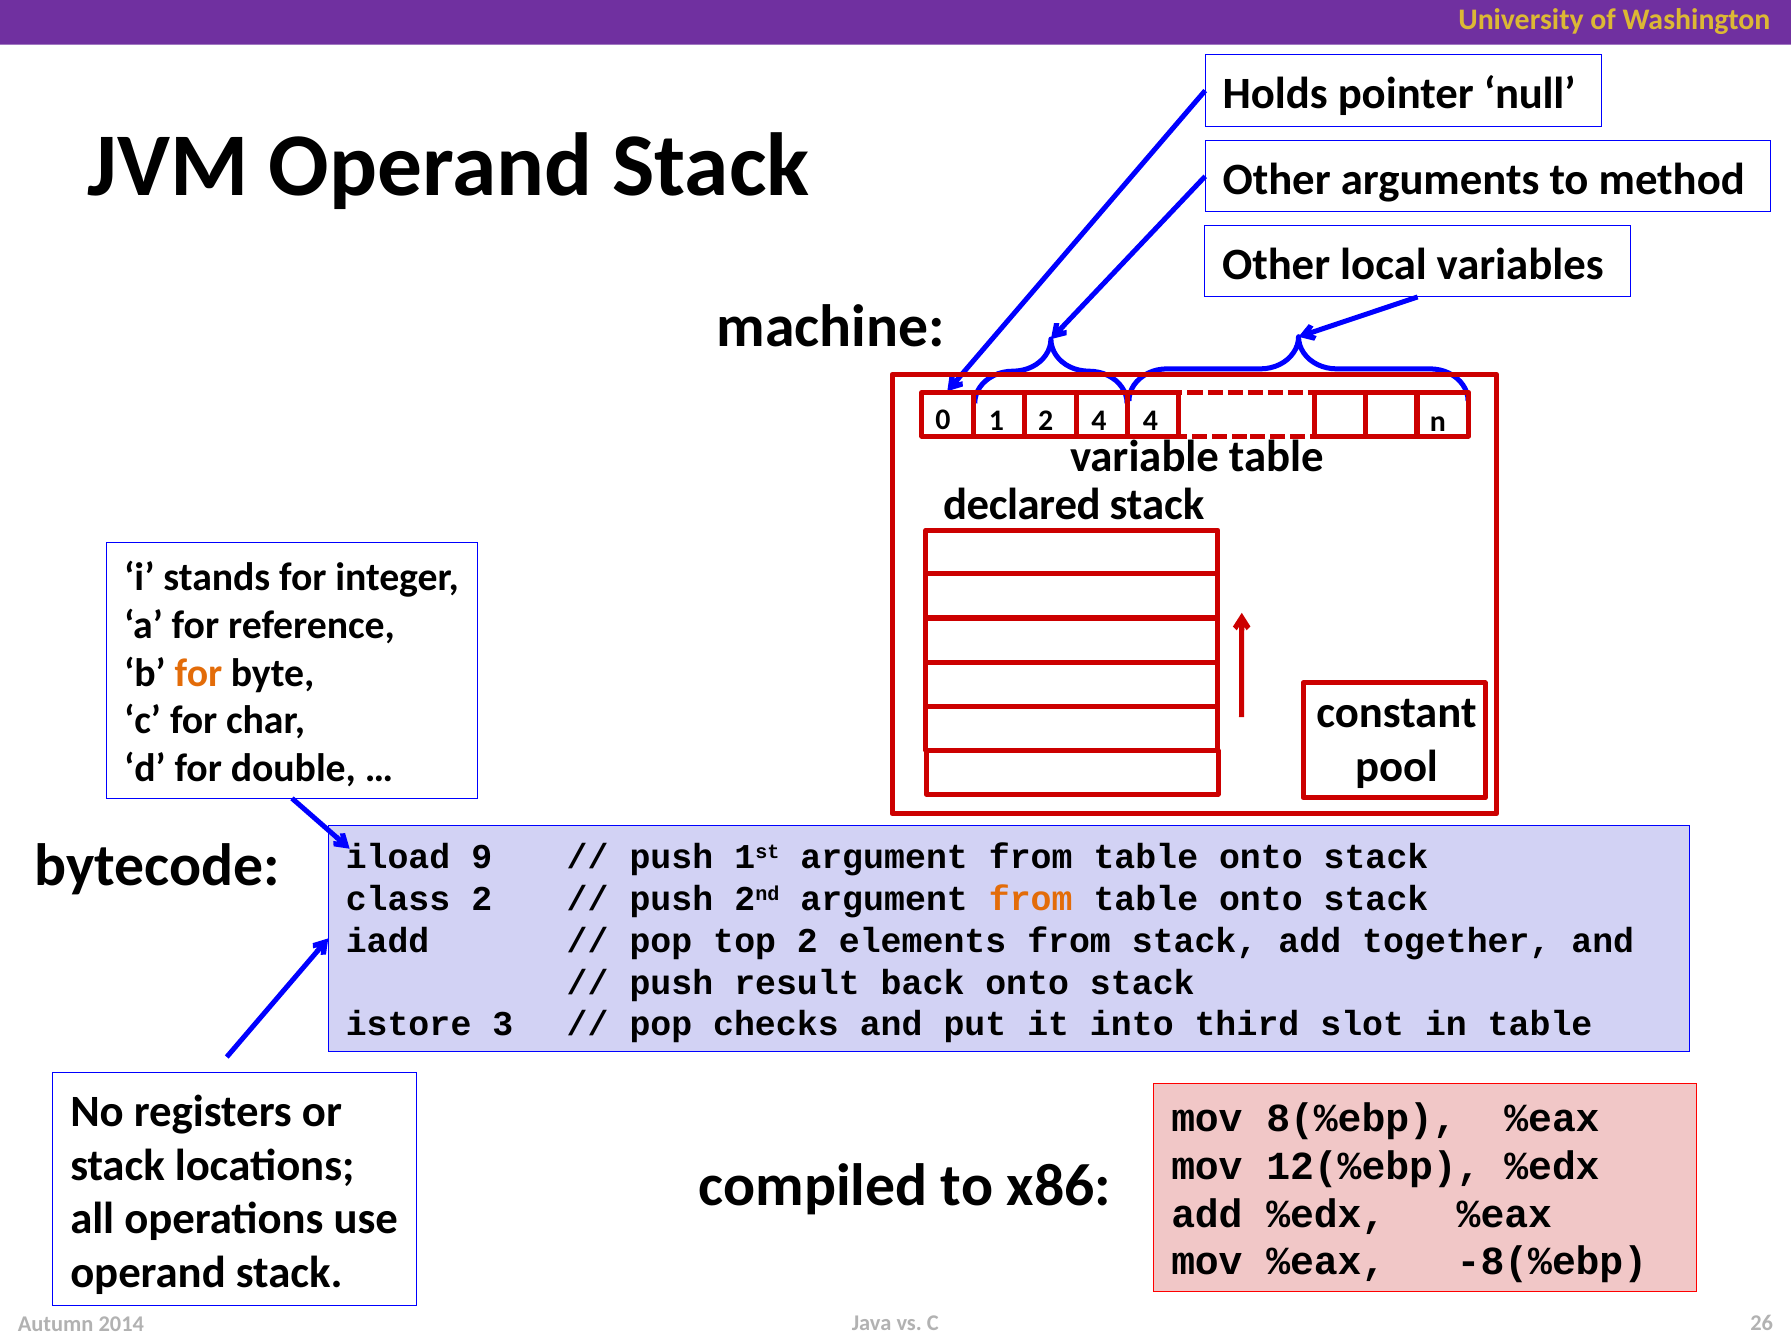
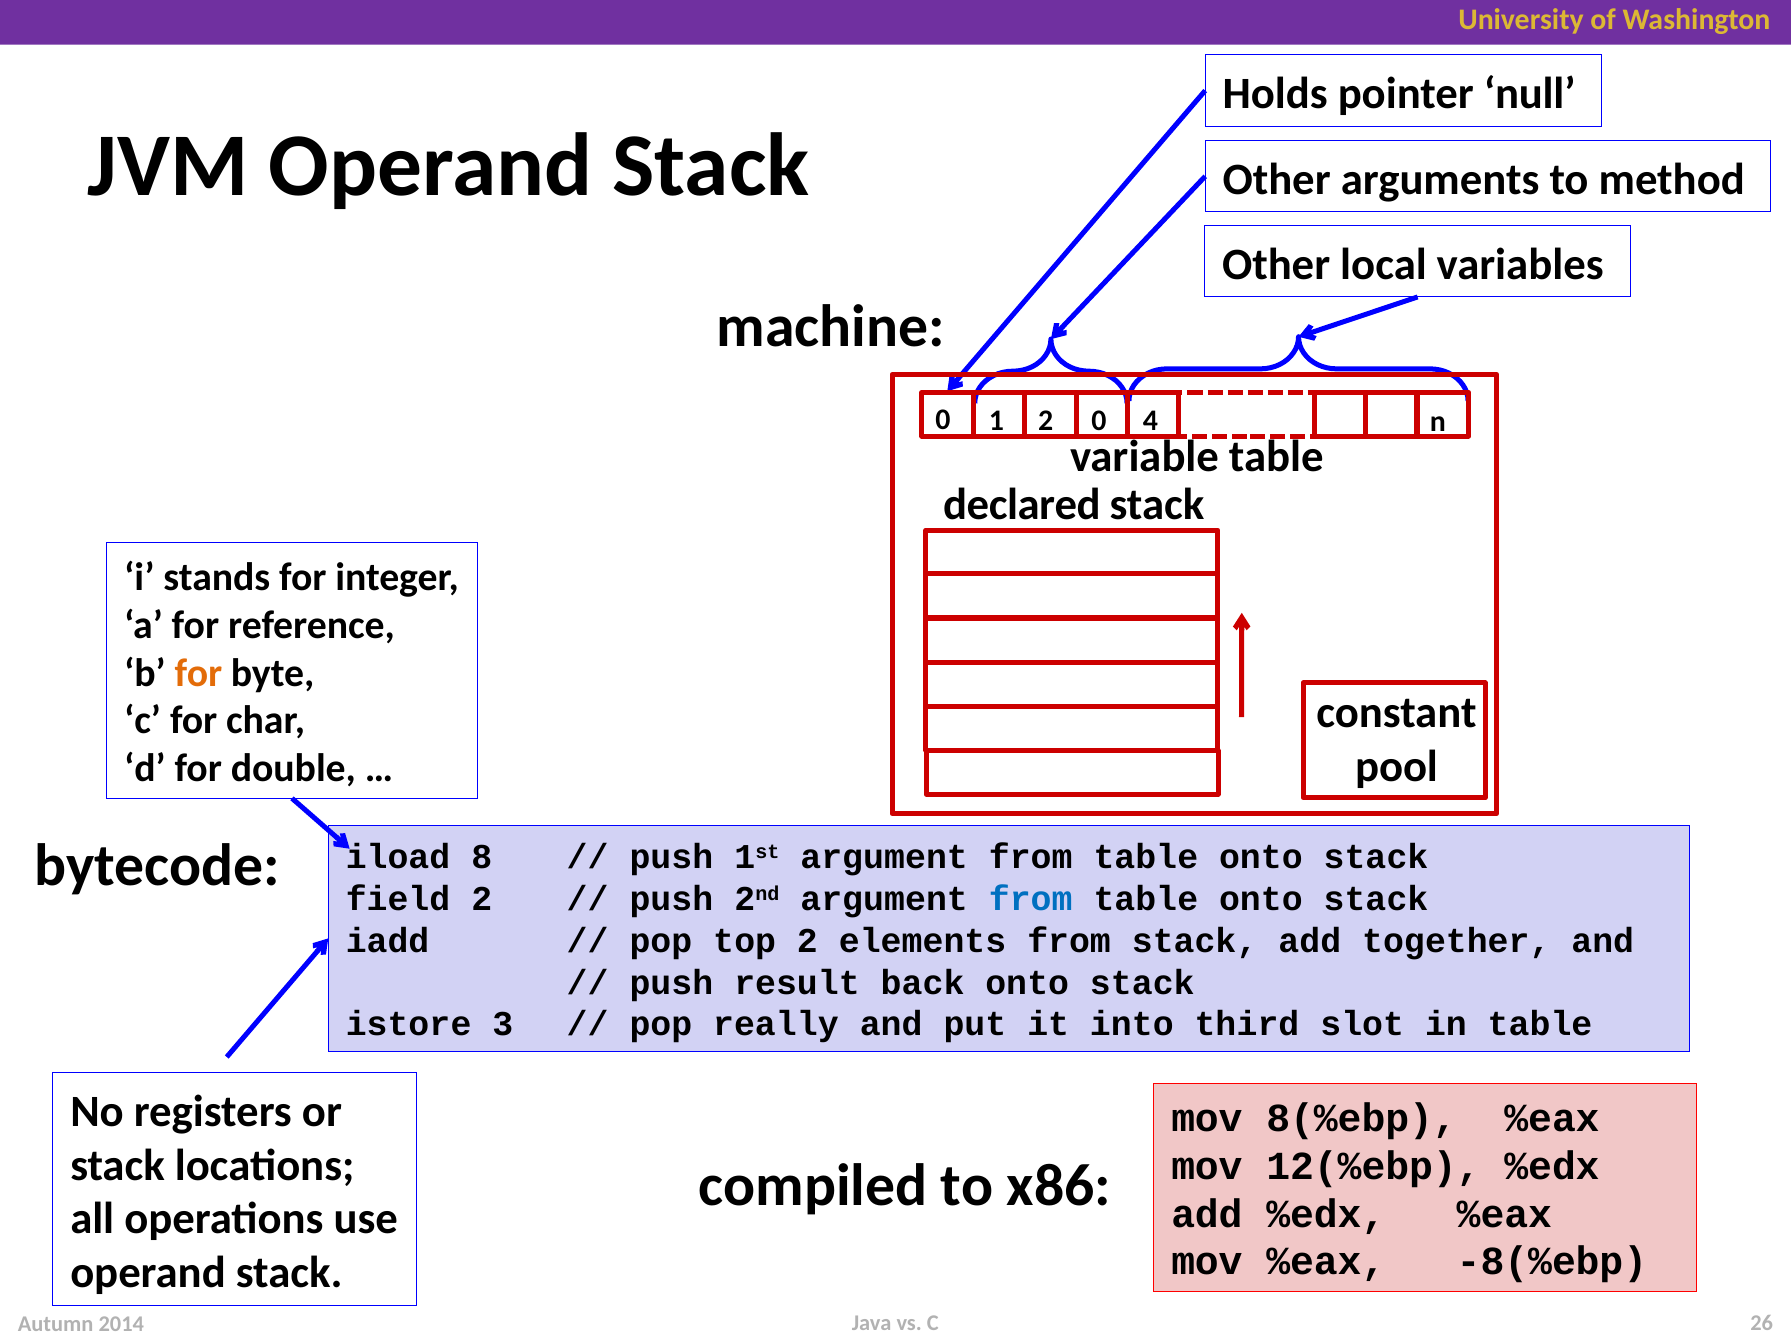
2 4: 4 -> 0
9: 9 -> 8
class: class -> field
from at (1031, 899) colour: orange -> blue
checks: checks -> really
